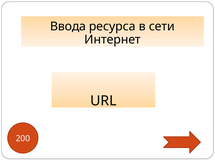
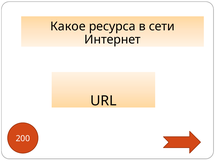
Ввода: Ввода -> Какое
